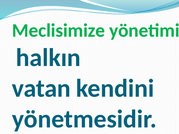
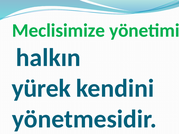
vatan: vatan -> yürek
